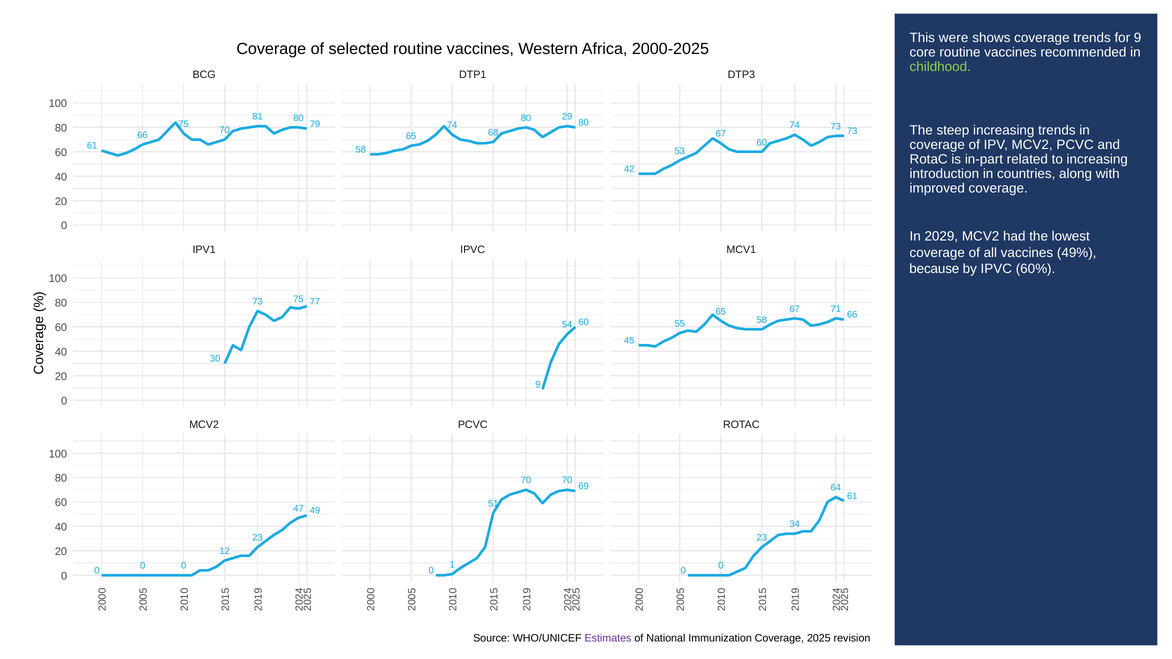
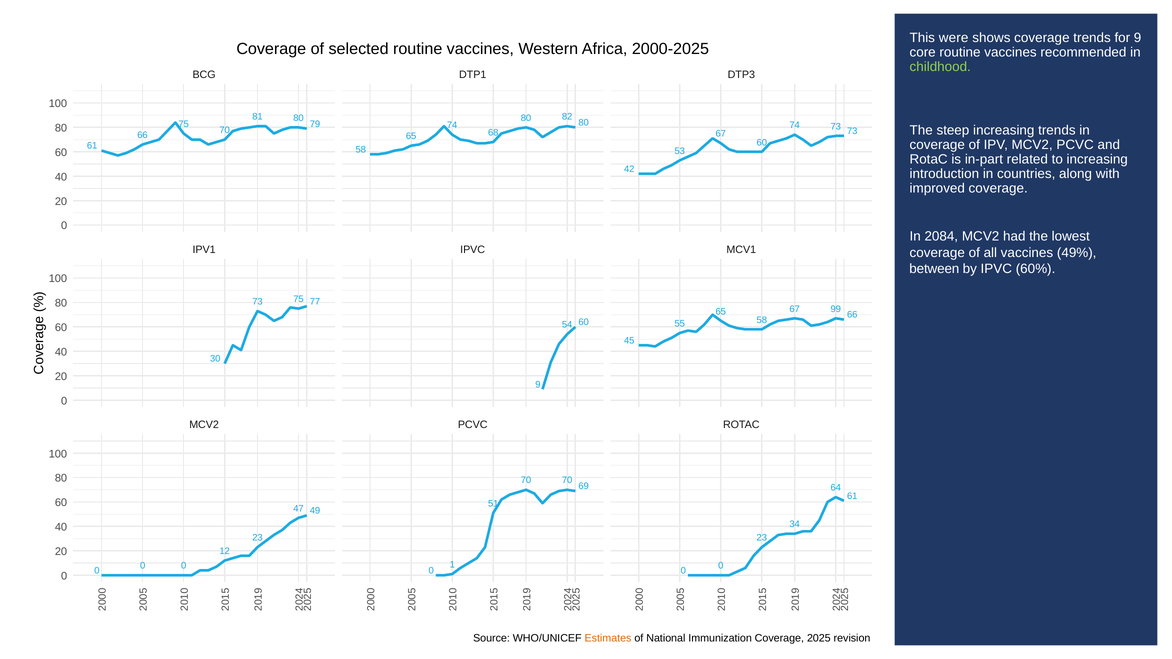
29: 29 -> 82
2029: 2029 -> 2084
because: because -> between
71: 71 -> 99
Estimates colour: purple -> orange
